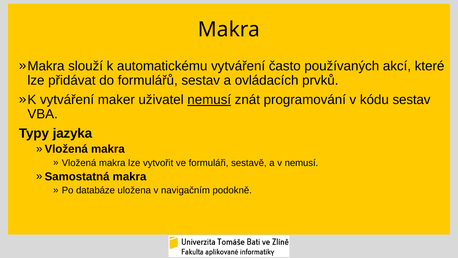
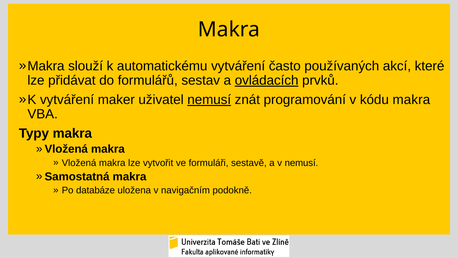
ovládacích underline: none -> present
kódu sestav: sestav -> makra
Typy jazyka: jazyka -> makra
